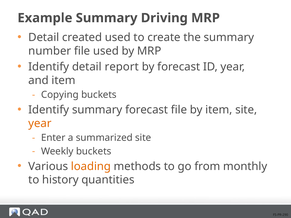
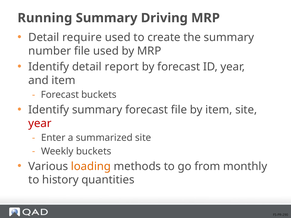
Example: Example -> Running
created: created -> require
Copying at (60, 95): Copying -> Forecast
year at (40, 123) colour: orange -> red
